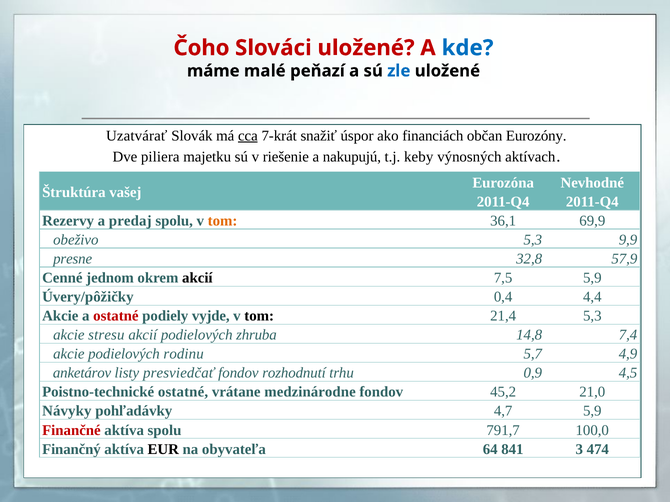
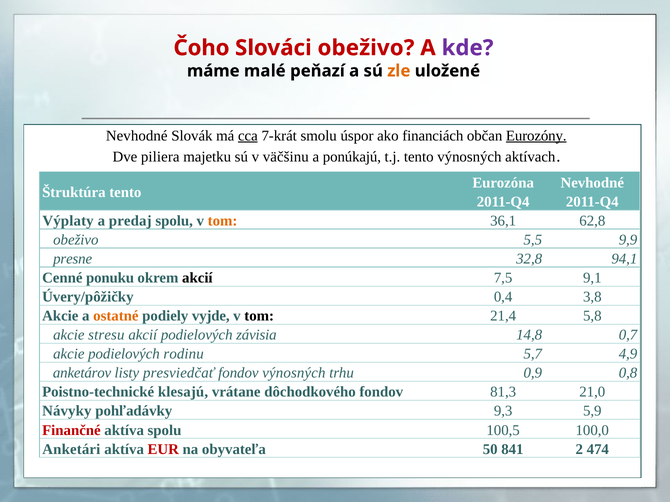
Slováci uložené: uložené -> obeživo
kde colour: blue -> purple
zle colour: blue -> orange
Uzatvárať at (137, 136): Uzatvárať -> Nevhodné
snažiť: snažiť -> smolu
Eurozóny underline: none -> present
riešenie: riešenie -> väčšinu
nakupujú: nakupujú -> ponúkajú
t.j keby: keby -> tento
Štruktúra vašej: vašej -> tento
Rezervy: Rezervy -> Výplaty
69,9: 69,9 -> 62,8
obeživo 5,3: 5,3 -> 5,5
57,9: 57,9 -> 94,1
jednom: jednom -> ponuku
7,5 5,9: 5,9 -> 9,1
4,4: 4,4 -> 3,8
ostatné at (116, 316) colour: red -> orange
21,4 5,3: 5,3 -> 5,8
zhruba: zhruba -> závisia
7,4: 7,4 -> 0,7
fondov rozhodnutí: rozhodnutí -> výnosných
4,5: 4,5 -> 0,8
Poistno-technické ostatné: ostatné -> klesajú
medzinárodne: medzinárodne -> dôchodkového
45,2: 45,2 -> 81,3
4,7: 4,7 -> 9,3
791,7: 791,7 -> 100,5
Finančný: Finančný -> Anketári
EUR colour: black -> red
64: 64 -> 50
3: 3 -> 2
